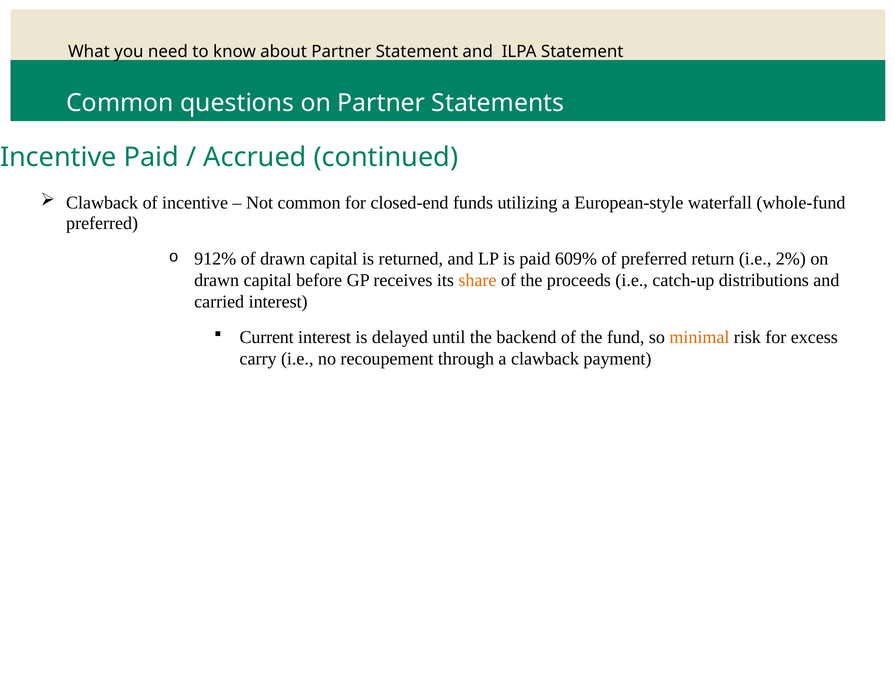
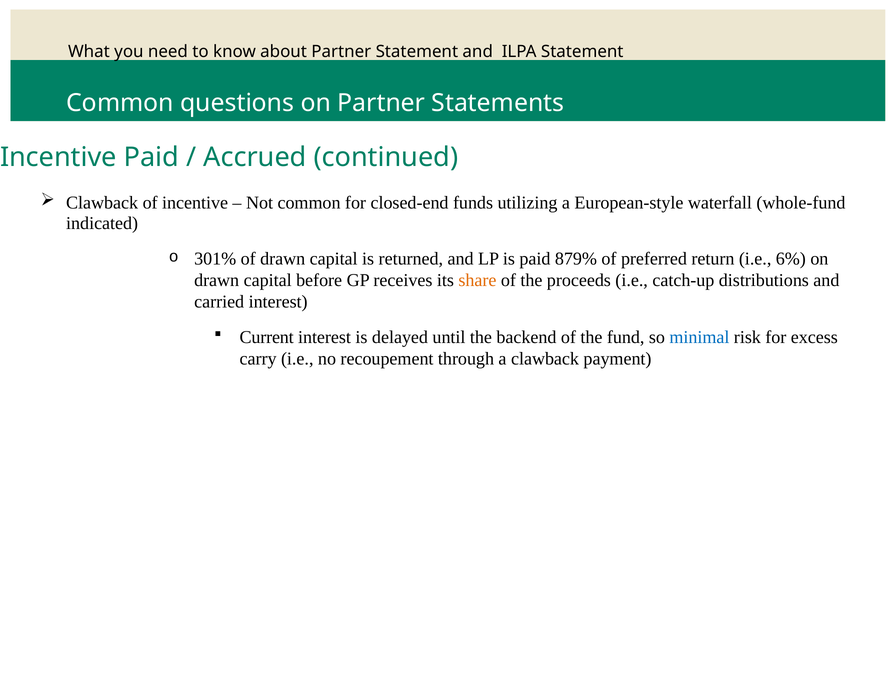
preferred at (102, 223): preferred -> indicated
912%: 912% -> 301%
609%: 609% -> 879%
2%: 2% -> 6%
minimal colour: orange -> blue
